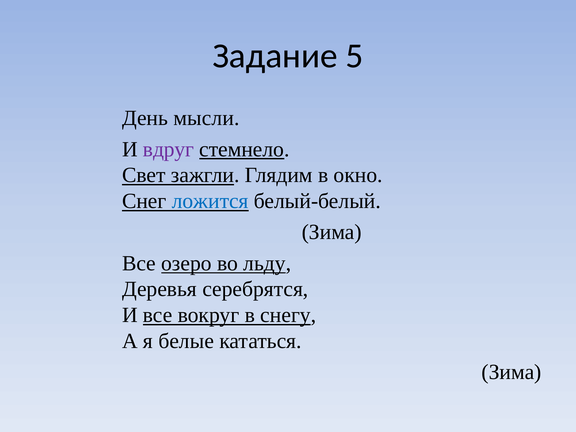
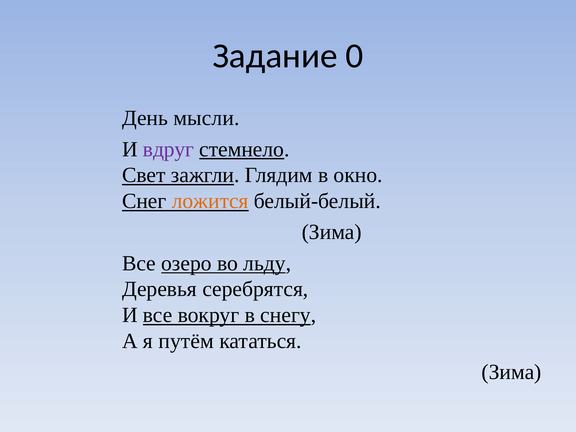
5: 5 -> 0
ложится colour: blue -> orange
белые: белые -> путём
